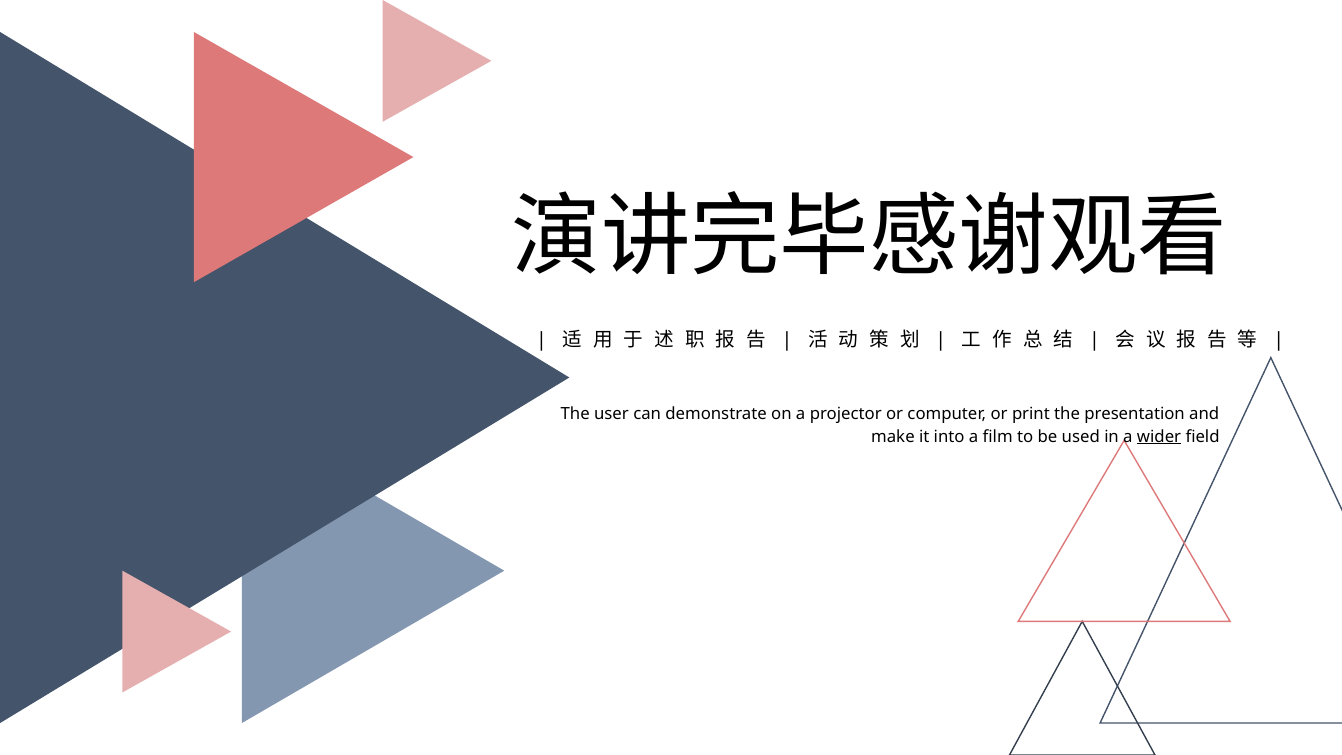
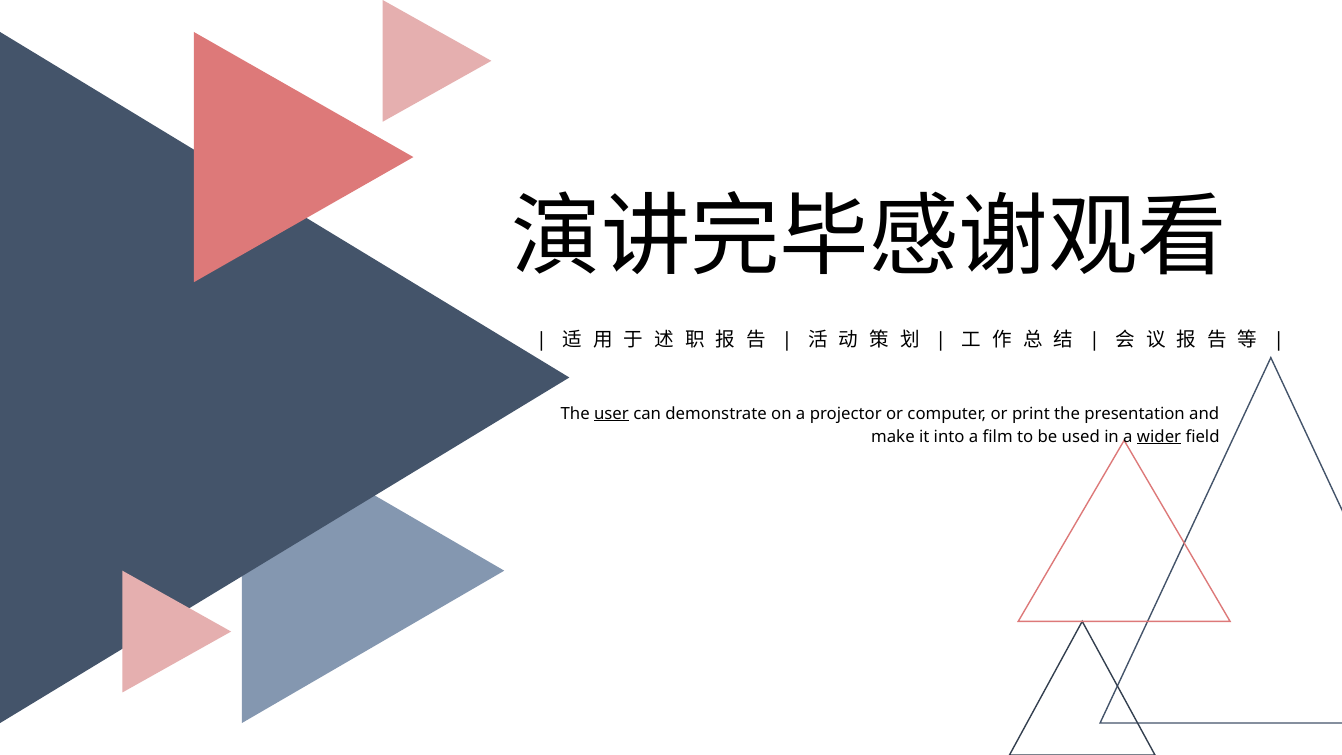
user underline: none -> present
